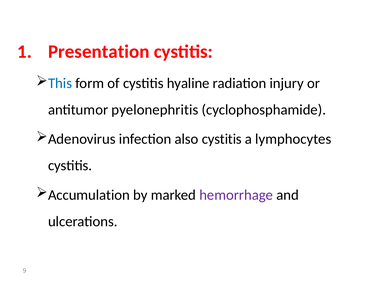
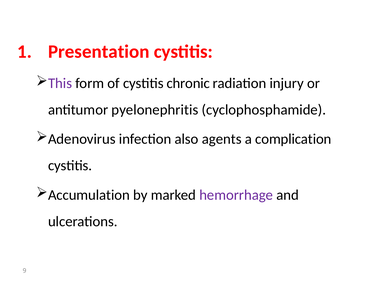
This colour: blue -> purple
hyaline: hyaline -> chronic
also cystitis: cystitis -> agents
lymphocytes: lymphocytes -> complication
